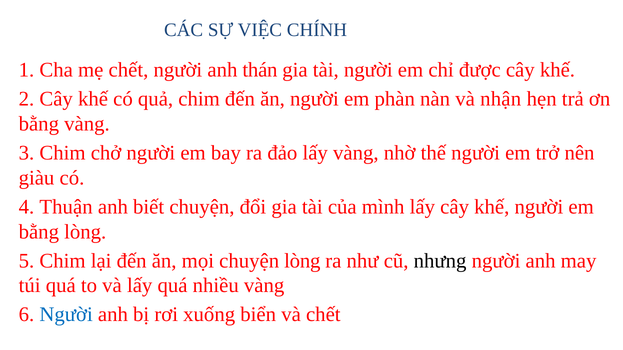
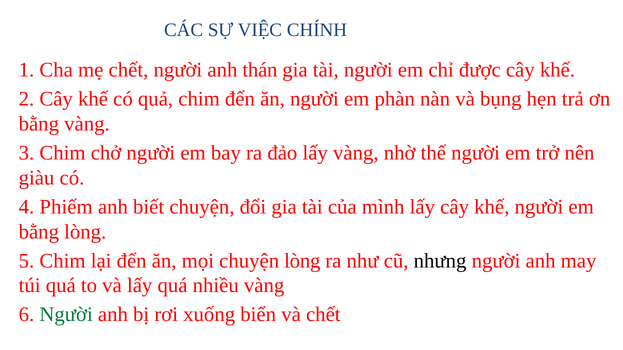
nhận: nhận -> bụng
Thuận: Thuận -> Phiếm
Người at (66, 315) colour: blue -> green
